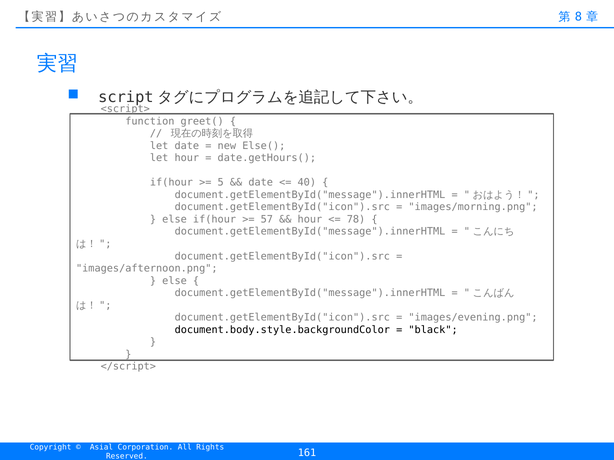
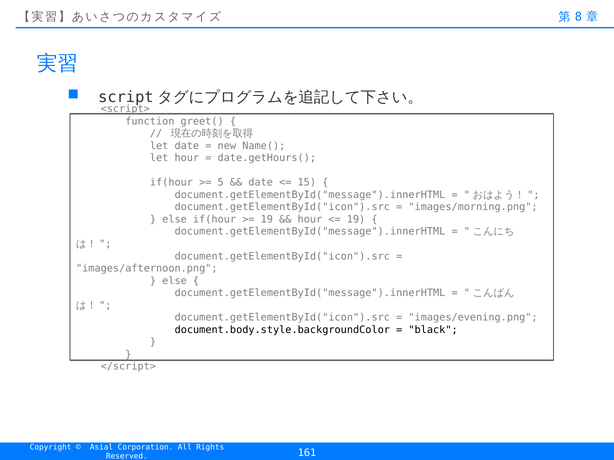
Else(: Else( -> Name(
40: 40 -> 15
57 at (267, 220): 57 -> 19
78 at (356, 220): 78 -> 19
